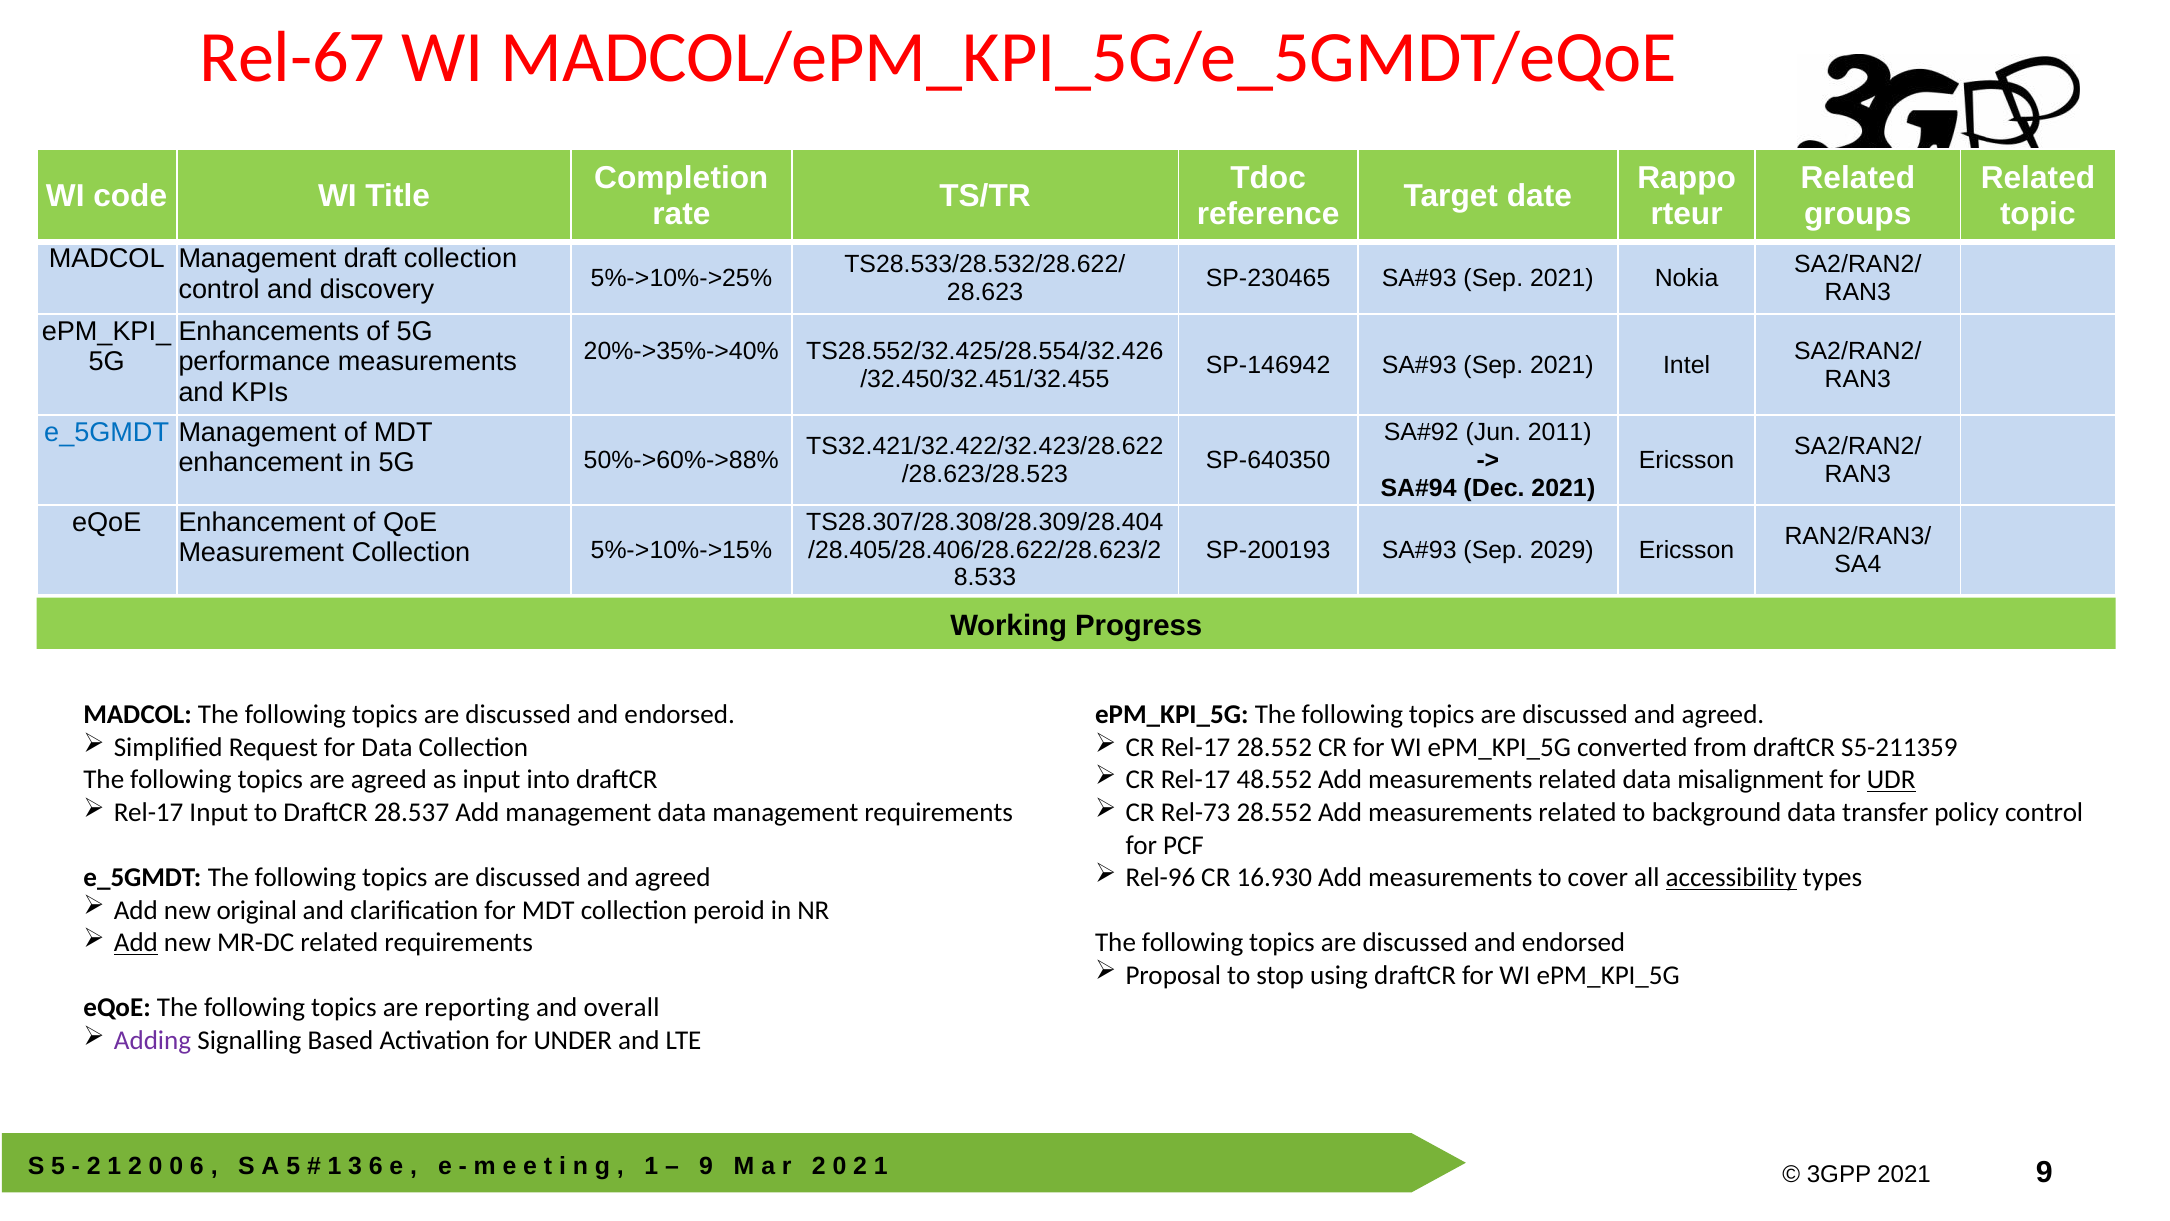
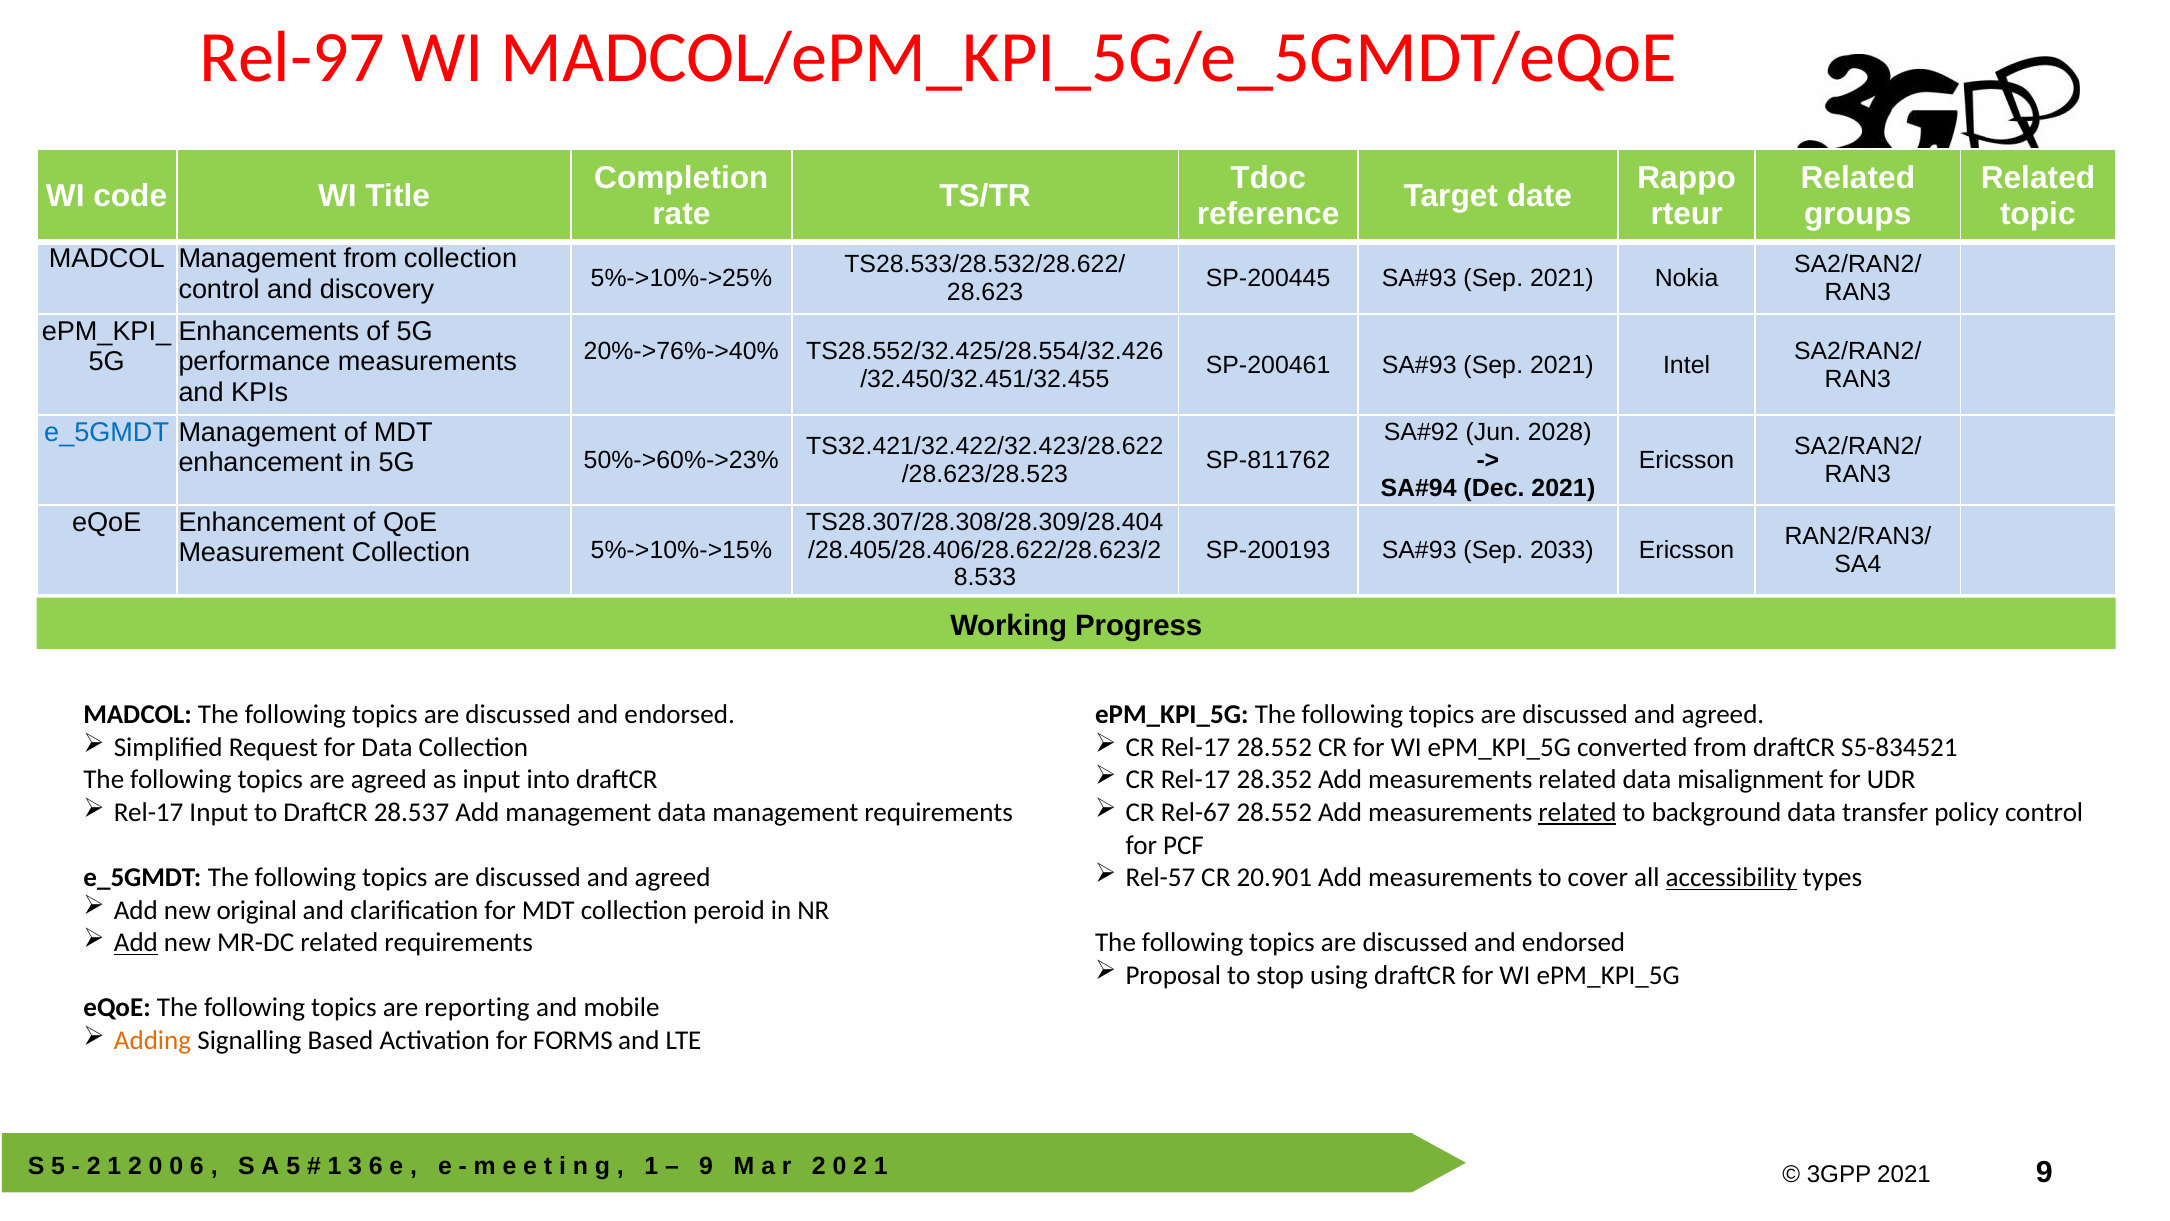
Rel-67: Rel-67 -> Rel-97
Management draft: draft -> from
SP-230465: SP-230465 -> SP-200445
20%->35%->40%: 20%->35%->40% -> 20%->76%->40%
SP-146942: SP-146942 -> SP-200461
2011: 2011 -> 2028
SP-640350: SP-640350 -> SP-811762
50%->60%->88%: 50%->60%->88% -> 50%->60%->23%
2029: 2029 -> 2033
S5-211359: S5-211359 -> S5-834521
48.552: 48.552 -> 28.352
UDR underline: present -> none
Rel-73: Rel-73 -> Rel-67
related at (1577, 812) underline: none -> present
Rel-96: Rel-96 -> Rel-57
16.930: 16.930 -> 20.901
overall: overall -> mobile
Adding colour: purple -> orange
UNDER: UNDER -> FORMS
